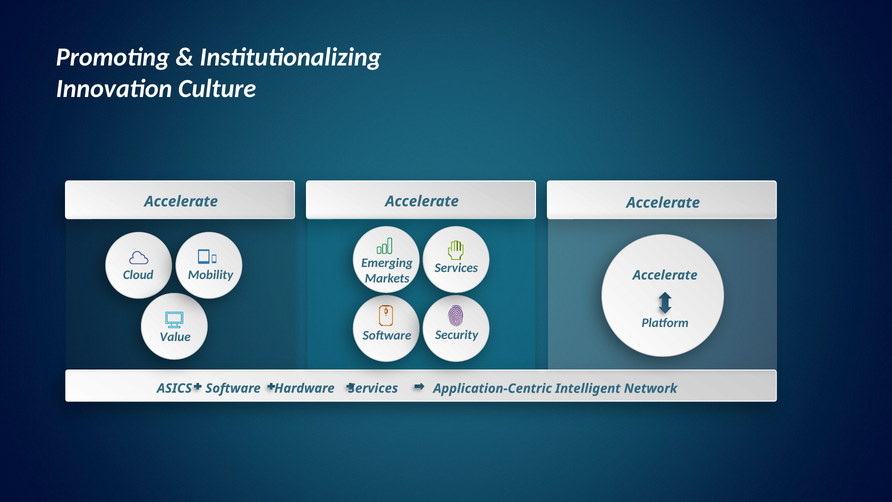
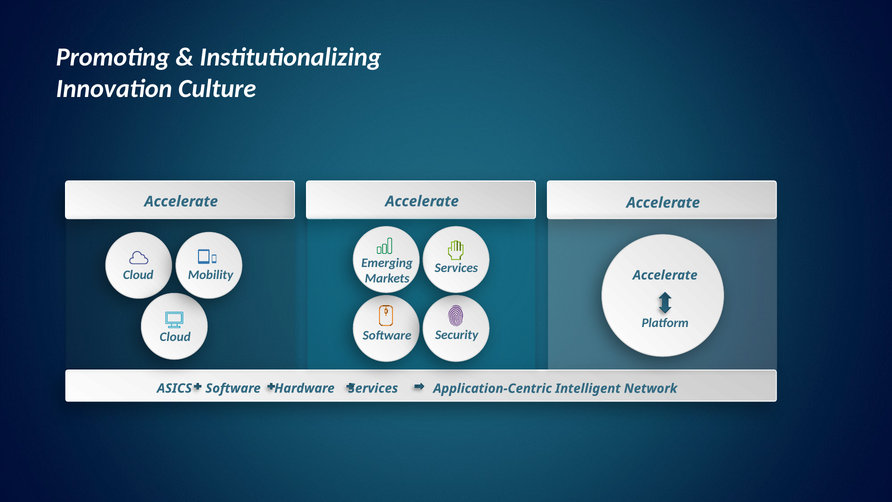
Value at (175, 337): Value -> Cloud
